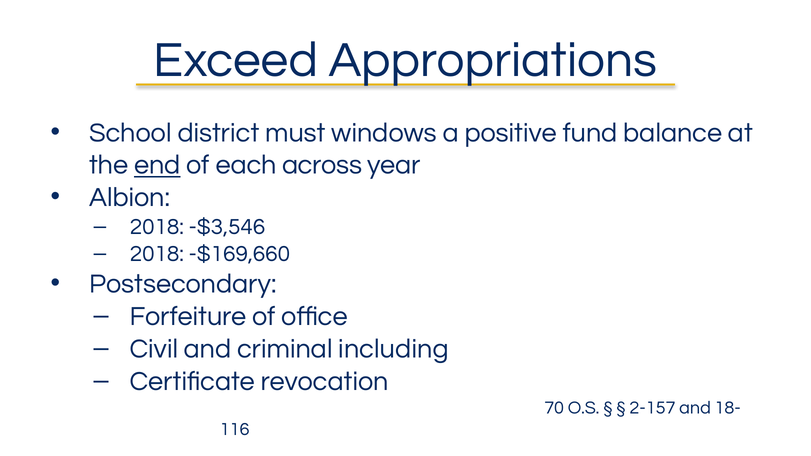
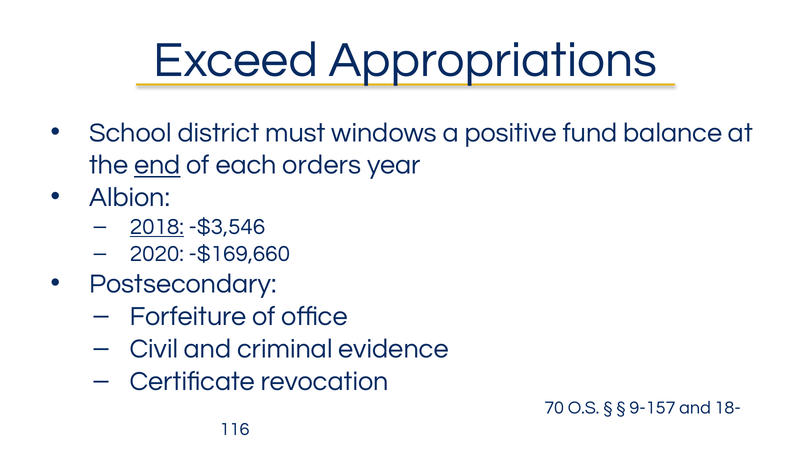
across: across -> orders
2018 at (157, 227) underline: none -> present
2018 at (157, 254): 2018 -> 2020
including: including -> evidence
2-157: 2-157 -> 9-157
